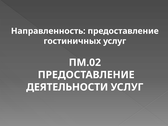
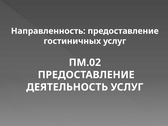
ДЕЯТЕЛЬНОСТИ: ДЕЯТЕЛЬНОСТИ -> ДЕЯТЕЛЬНОСТЬ
